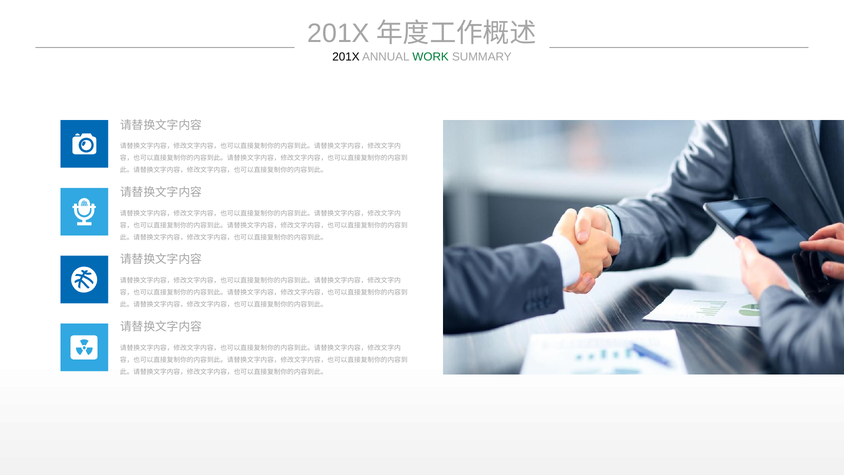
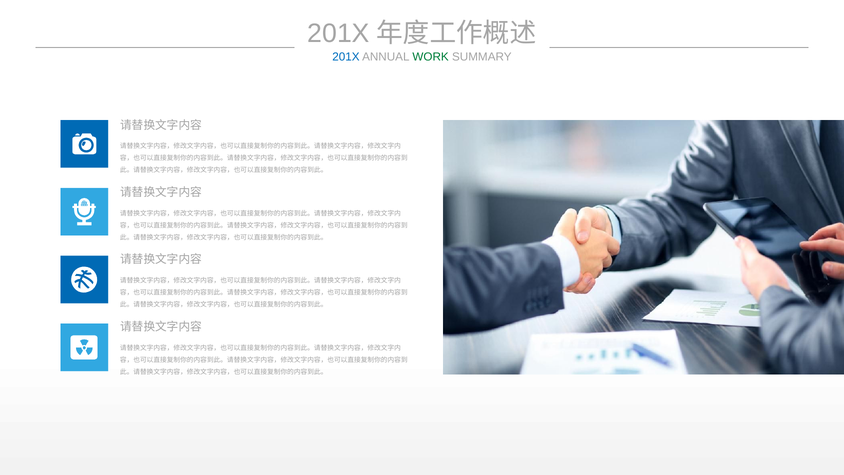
201X at (346, 57) colour: black -> blue
